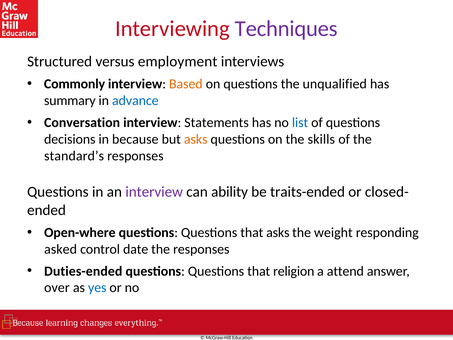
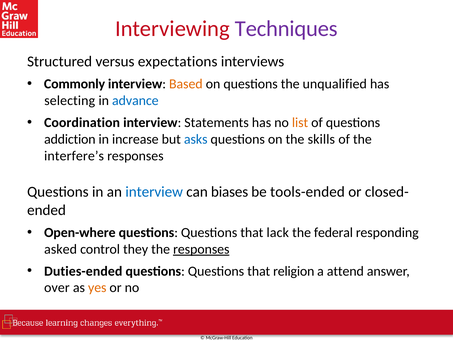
employment: employment -> expectations
summary: summary -> selecting
Conversation: Conversation -> Coordination
list colour: blue -> orange
decisions: decisions -> addiction
because: because -> increase
asks at (196, 139) colour: orange -> blue
standard’s: standard’s -> interfere’s
interview at (154, 192) colour: purple -> blue
ability: ability -> biases
traits-ended: traits-ended -> tools-ended
that asks: asks -> lack
weight: weight -> federal
date: date -> they
responses at (201, 249) underline: none -> present
yes colour: blue -> orange
